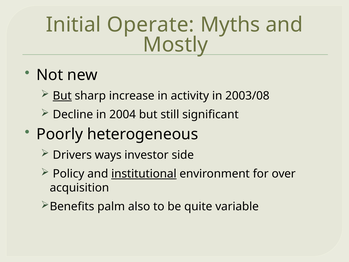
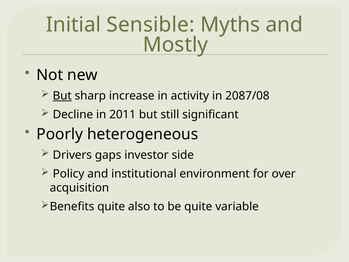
Operate: Operate -> Sensible
2003/08: 2003/08 -> 2087/08
2004: 2004 -> 2011
ways: ways -> gaps
institutional underline: present -> none
Benefits palm: palm -> quite
